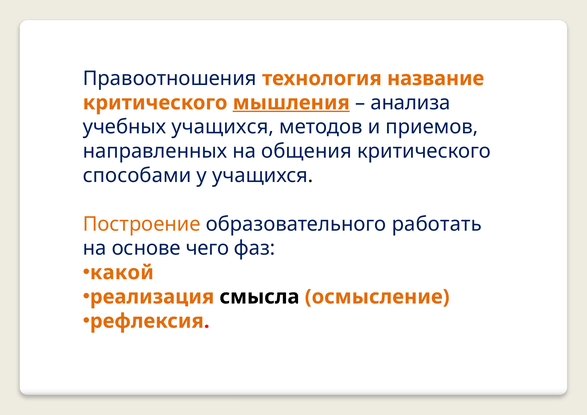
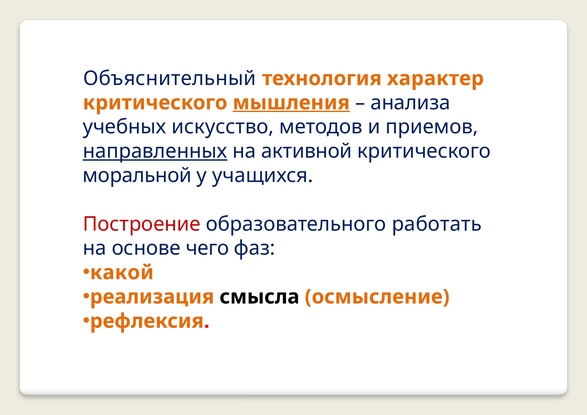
Правоотношения: Правоотношения -> Объяснительный
название: название -> характер
учебных учащихся: учащихся -> искусство
направленных underline: none -> present
общения: общения -> активной
способами: способами -> моральной
Построение colour: orange -> red
